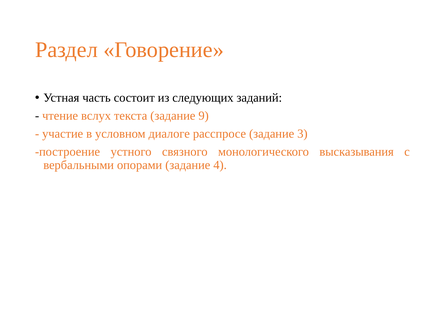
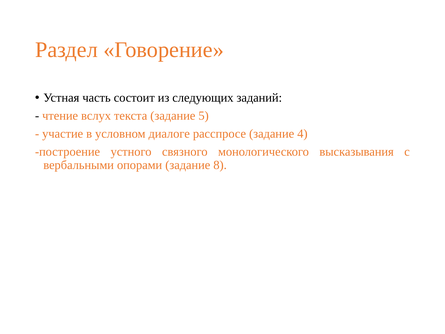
9: 9 -> 5
3: 3 -> 4
4: 4 -> 8
